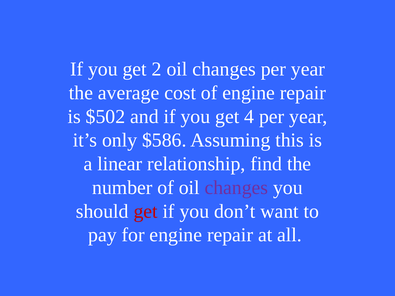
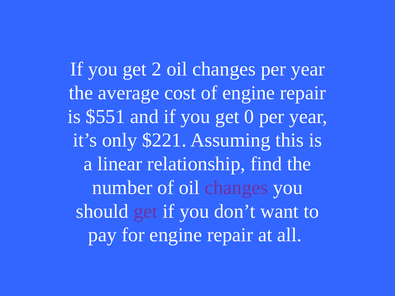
$502: $502 -> $551
4: 4 -> 0
$586: $586 -> $221
get at (146, 211) colour: red -> purple
